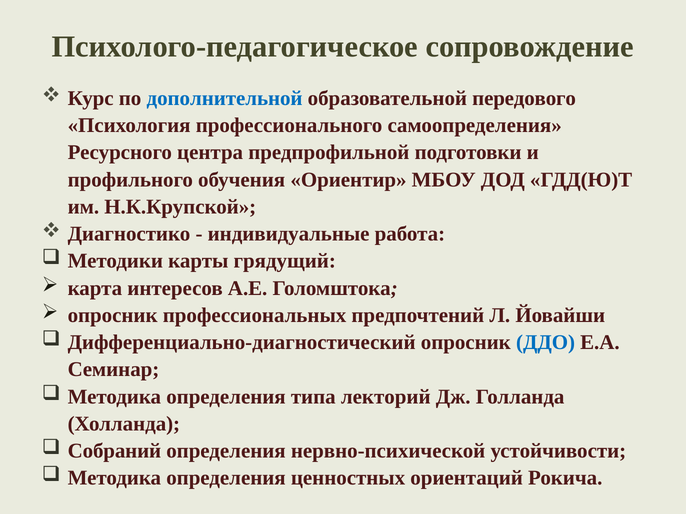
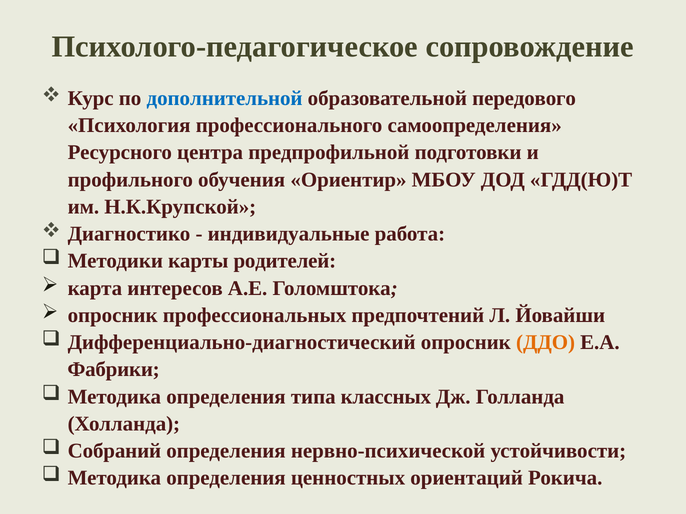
грядущий: грядущий -> родителей
ДДО colour: blue -> orange
Семинар: Семинар -> Фабрики
лекторий: лекторий -> классных
